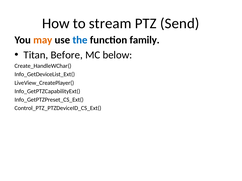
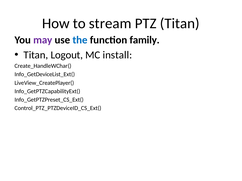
PTZ Send: Send -> Titan
may colour: orange -> purple
Before: Before -> Logout
below: below -> install
